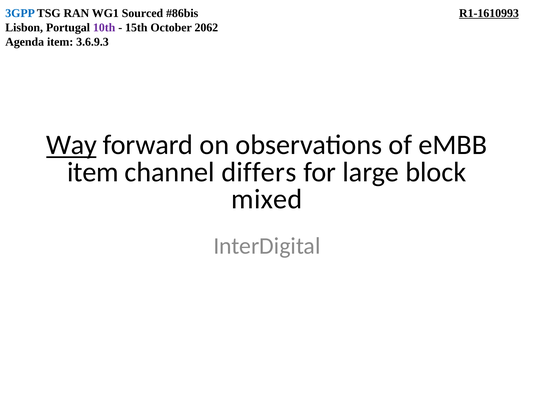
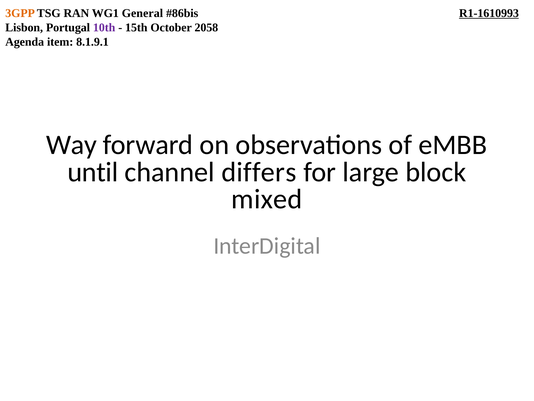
3GPP colour: blue -> orange
Sourced: Sourced -> General
2062: 2062 -> 2058
3.6.9.3: 3.6.9.3 -> 8.1.9.1
Way underline: present -> none
item at (93, 172): item -> until
